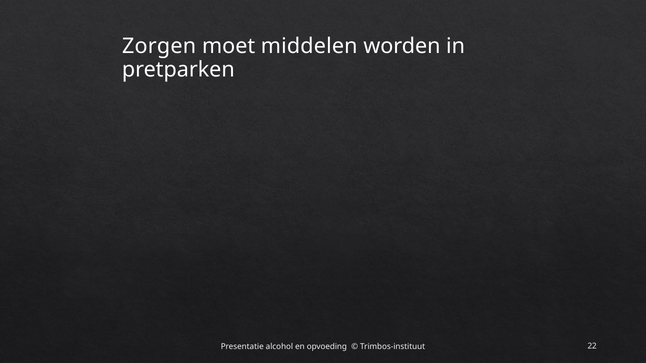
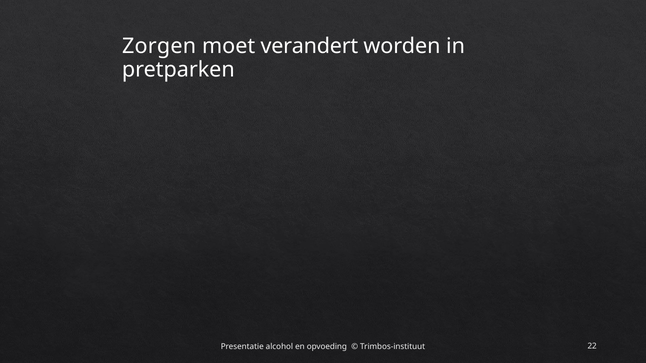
middelen: middelen -> verandert
